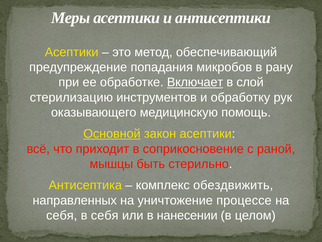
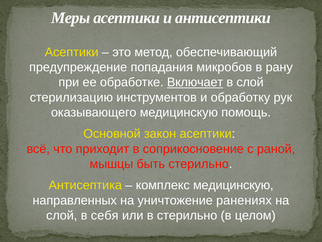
Основной underline: present -> none
комплекс обездвижить: обездвижить -> медицинскую
процессе: процессе -> ранениях
себя at (62, 215): себя -> слой
в нанесении: нанесении -> стерильно
